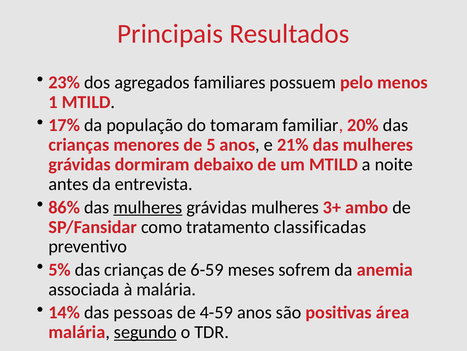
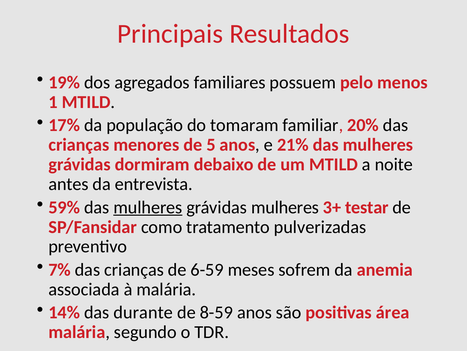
23%: 23% -> 19%
86%: 86% -> 59%
ambo: ambo -> testar
classificadas: classificadas -> pulverizadas
5%: 5% -> 7%
pessoas: pessoas -> durante
4-59: 4-59 -> 8-59
segundo underline: present -> none
